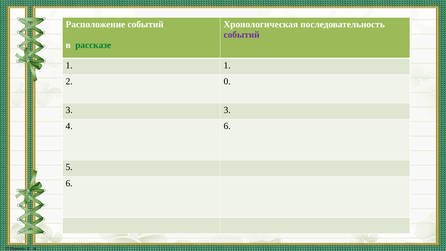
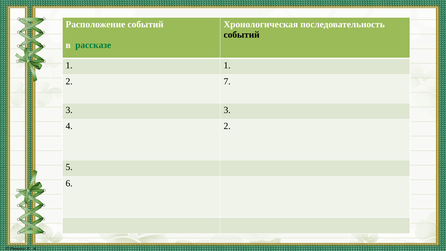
событий at (242, 35) colour: purple -> black
0: 0 -> 7
4 6: 6 -> 2
